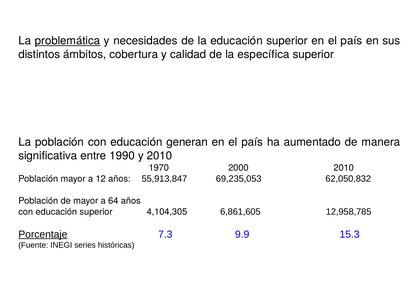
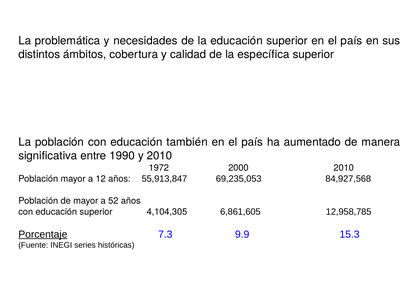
problemática underline: present -> none
generan: generan -> también
1970: 1970 -> 1972
62,050,832: 62,050,832 -> 84,927,568
64: 64 -> 52
